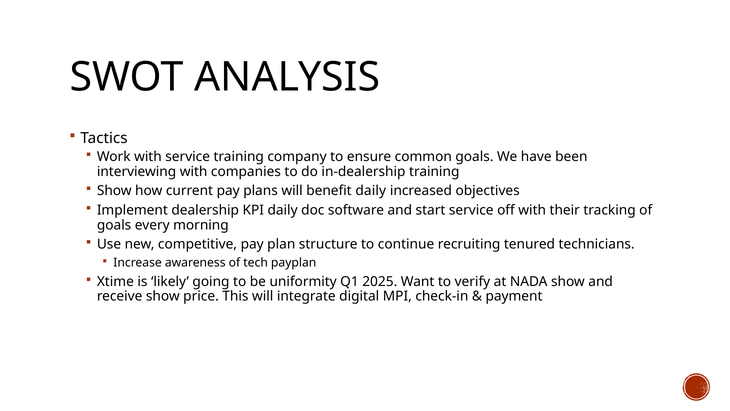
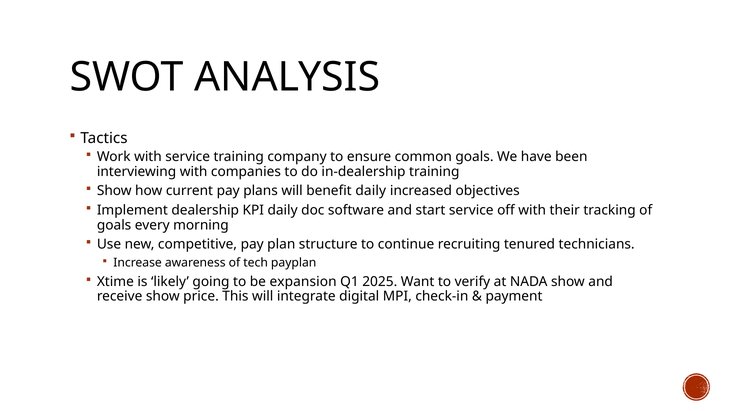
uniformity: uniformity -> expansion
